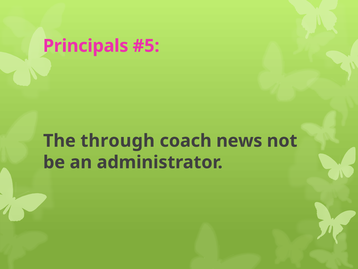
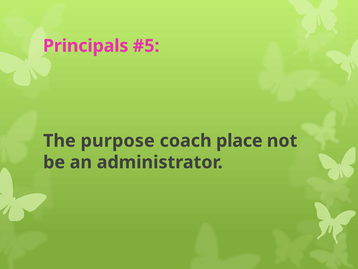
through: through -> purpose
news: news -> place
